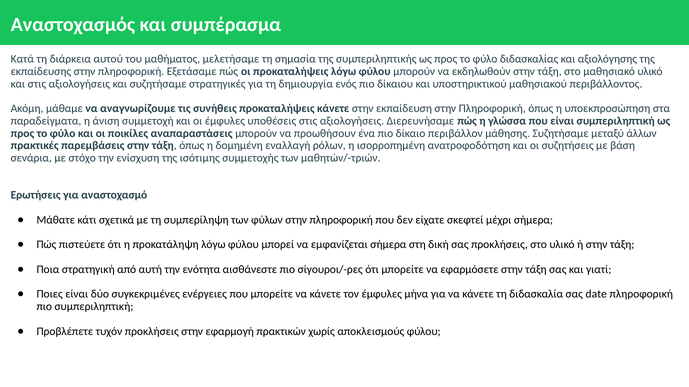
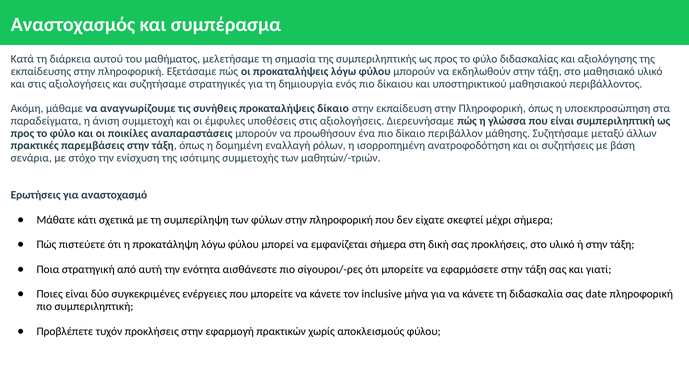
προκαταλήψεις κάνετε: κάνετε -> δίκαιο
τον έμφυλες: έμφυλες -> inclusive
